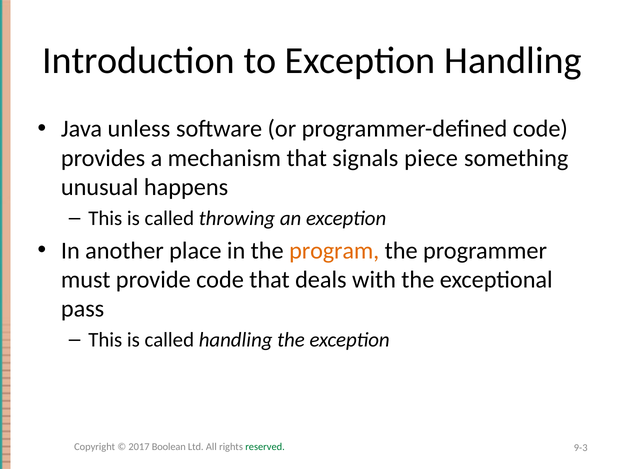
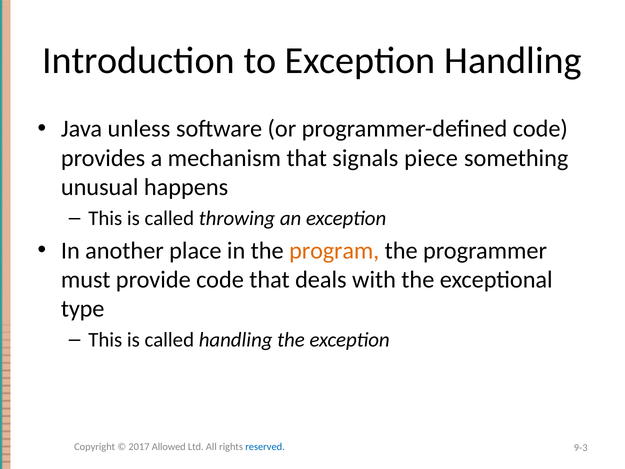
pass: pass -> type
Boolean: Boolean -> Allowed
reserved colour: green -> blue
